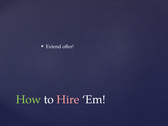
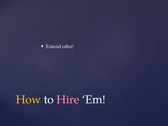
How colour: light green -> yellow
